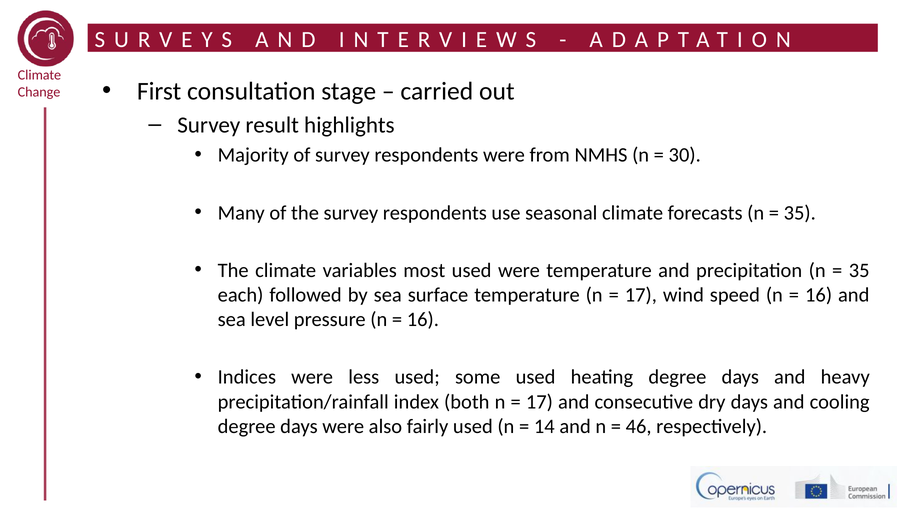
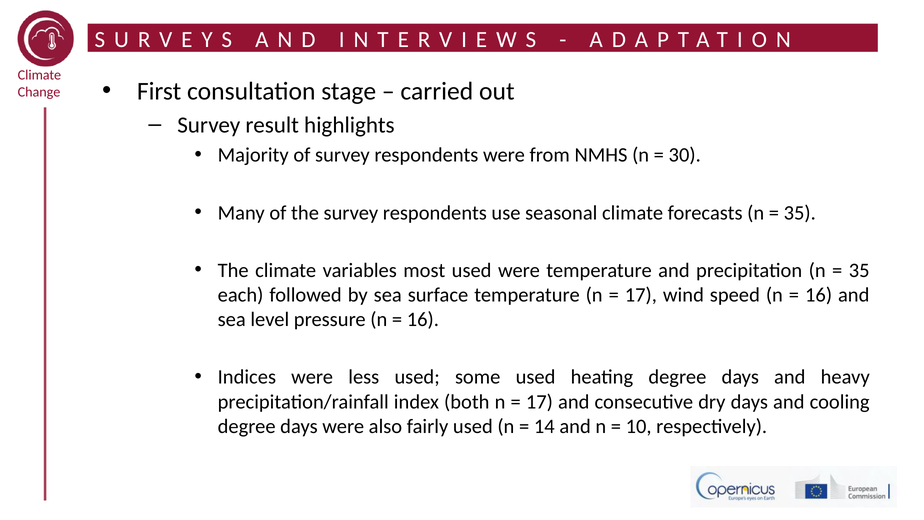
46: 46 -> 10
